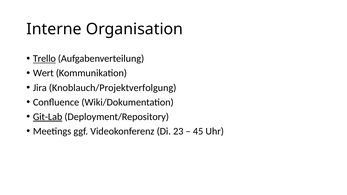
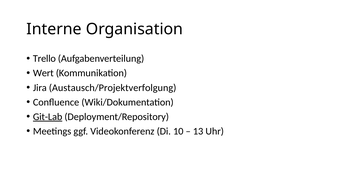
Trello underline: present -> none
Knoblauch/Projektverfolgung: Knoblauch/Projektverfolgung -> Austausch/Projektverfolgung
23: 23 -> 10
45: 45 -> 13
